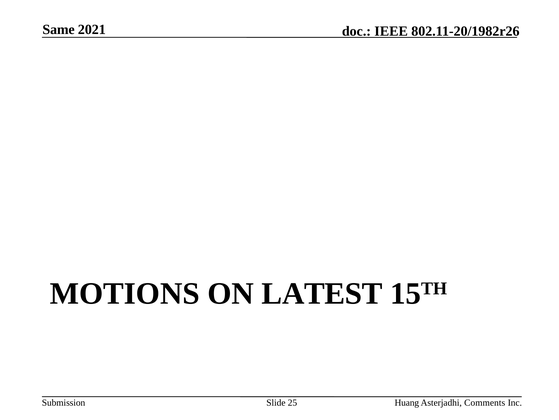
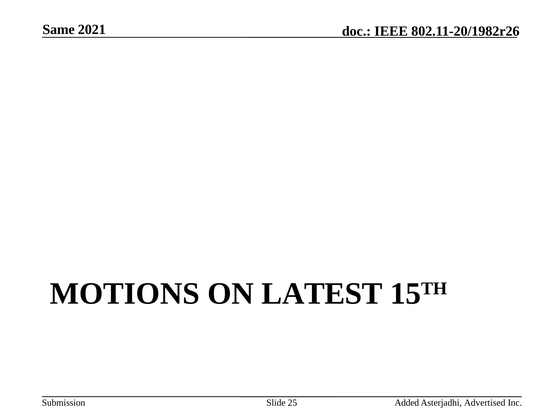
Huang: Huang -> Added
Comments: Comments -> Advertised
